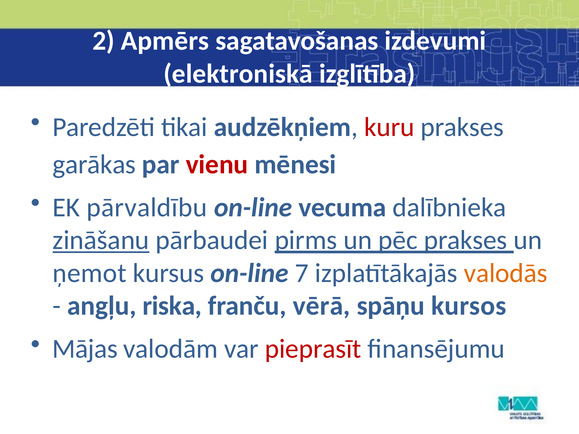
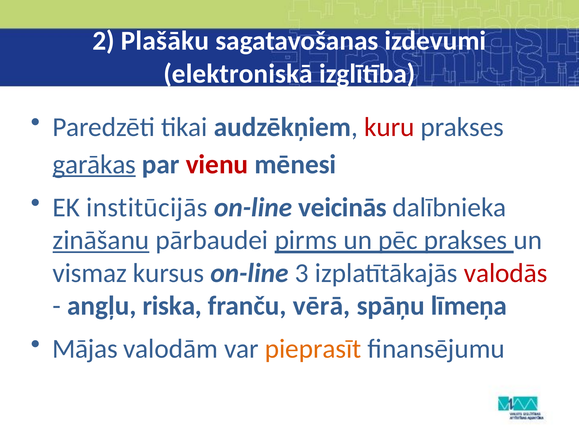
Apmērs: Apmērs -> Plašāku
garākas underline: none -> present
pārvaldību: pārvaldību -> institūcijās
vecuma: vecuma -> veicinās
ņemot: ņemot -> vismaz
7: 7 -> 3
valodās colour: orange -> red
kursos: kursos -> līmeņa
pieprasīt colour: red -> orange
